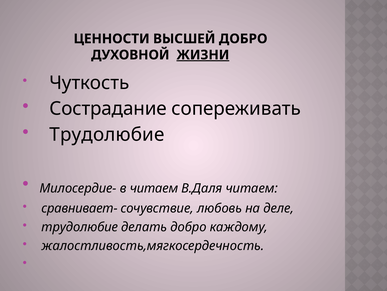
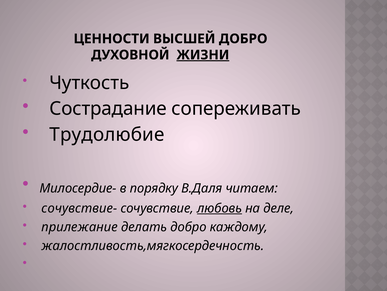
в читаем: читаем -> порядку
сравнивает-: сравнивает- -> сочувствие-
любовь underline: none -> present
трудолюбие at (80, 226): трудолюбие -> прилежание
